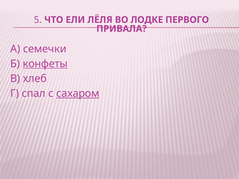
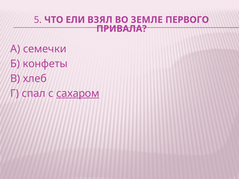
ЛЁЛЯ: ЛЁЛЯ -> ВЗЯЛ
ЛОДКЕ: ЛОДКЕ -> ЗЕМЛЕ
конфеты underline: present -> none
